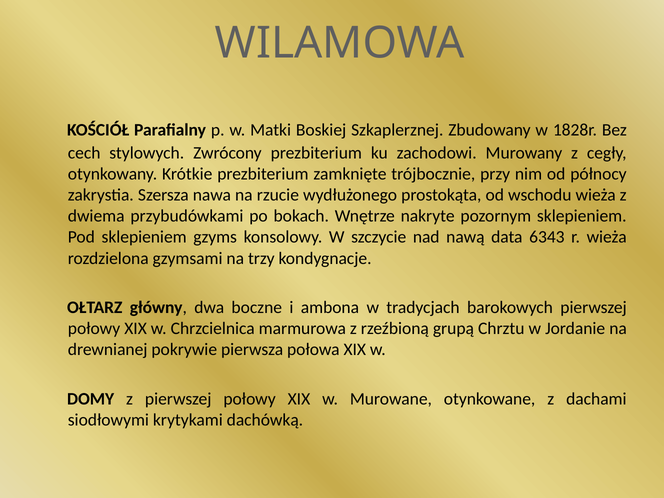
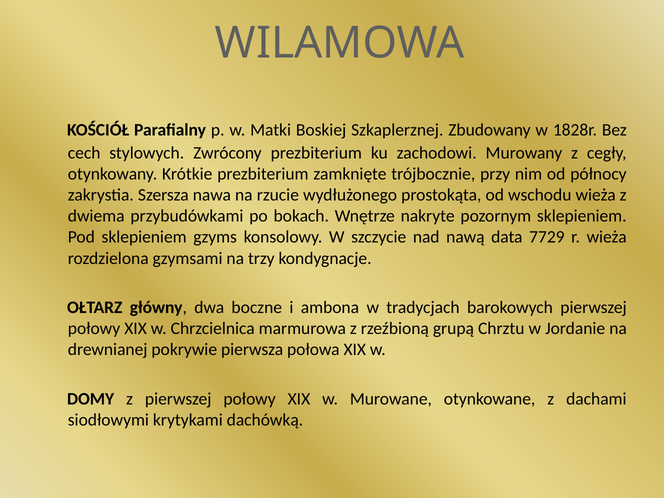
6343: 6343 -> 7729
